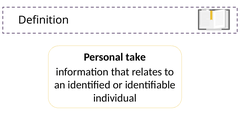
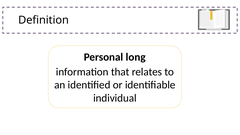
take: take -> long
